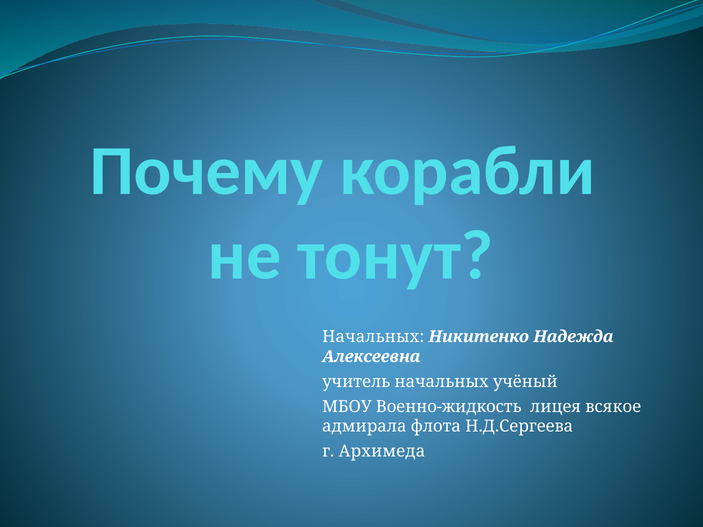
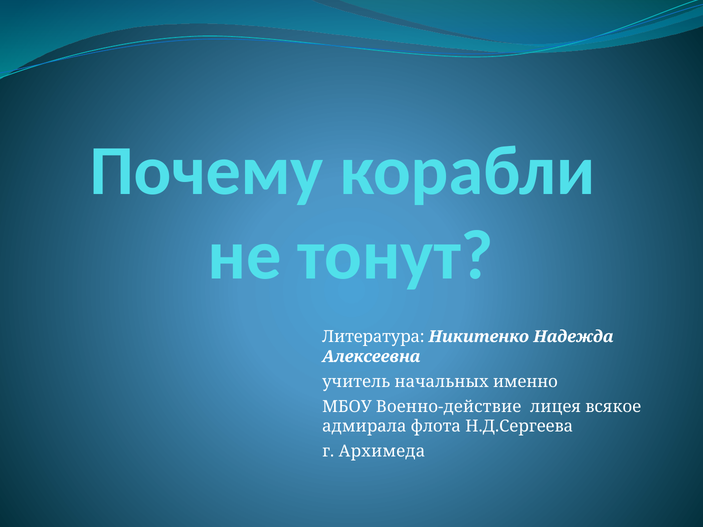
Начальных at (373, 337): Начальных -> Литература
учёный: учёный -> именно
Военно-жидкость: Военно-жидкость -> Военно-действие
